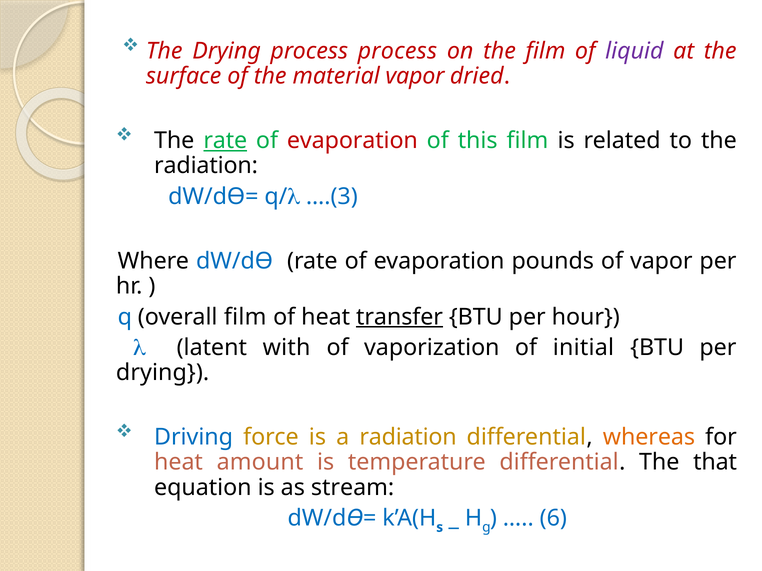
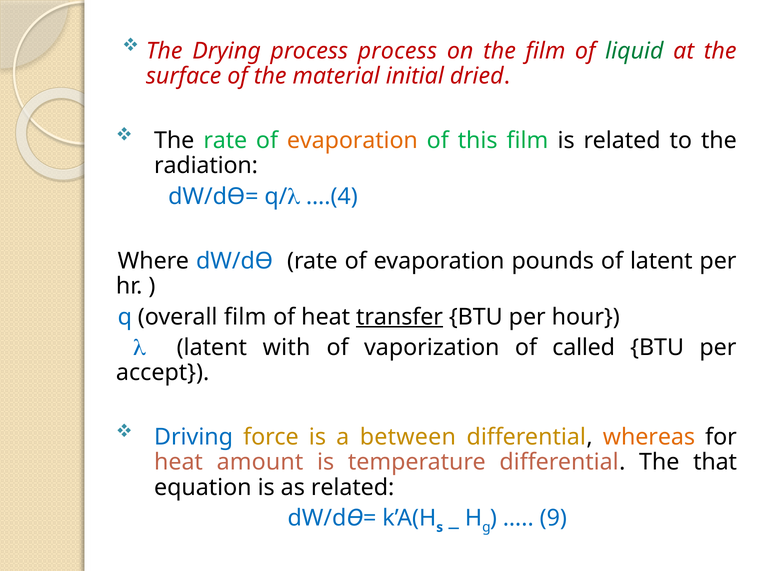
liquid colour: purple -> green
material vapor: vapor -> initial
rate at (225, 141) underline: present -> none
evaporation at (352, 141) colour: red -> orange
….(3: ….(3 -> ….(4
of vapor: vapor -> latent
initial: initial -> called
drying at (163, 373): drying -> accept
a radiation: radiation -> between
as stream: stream -> related
6: 6 -> 9
